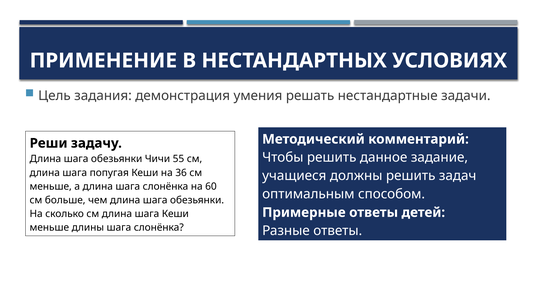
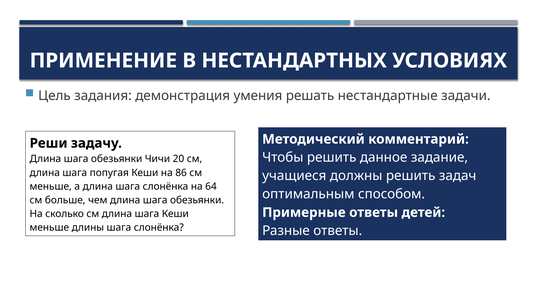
55: 55 -> 20
36: 36 -> 86
60: 60 -> 64
